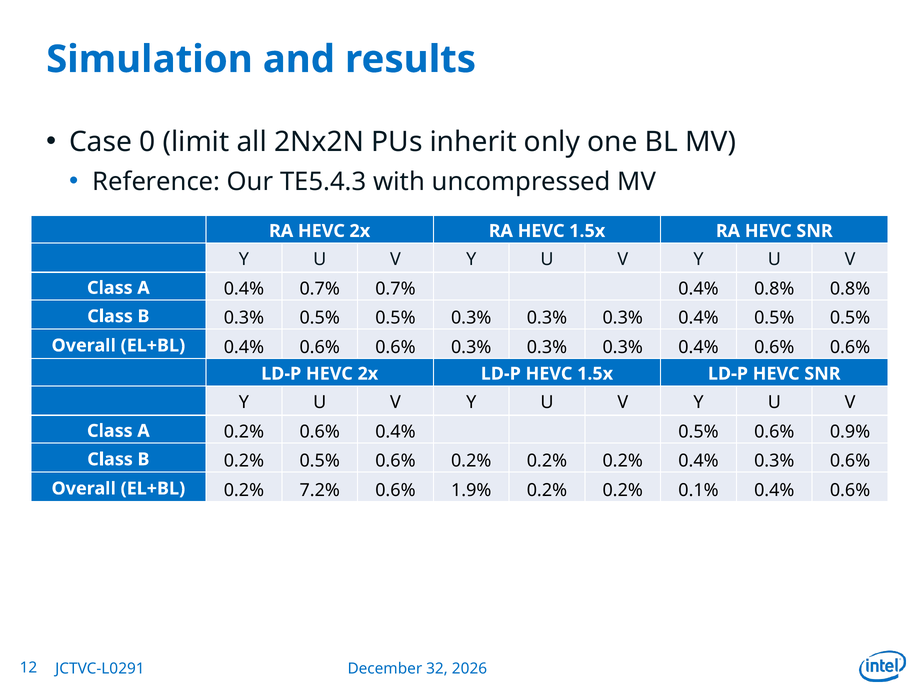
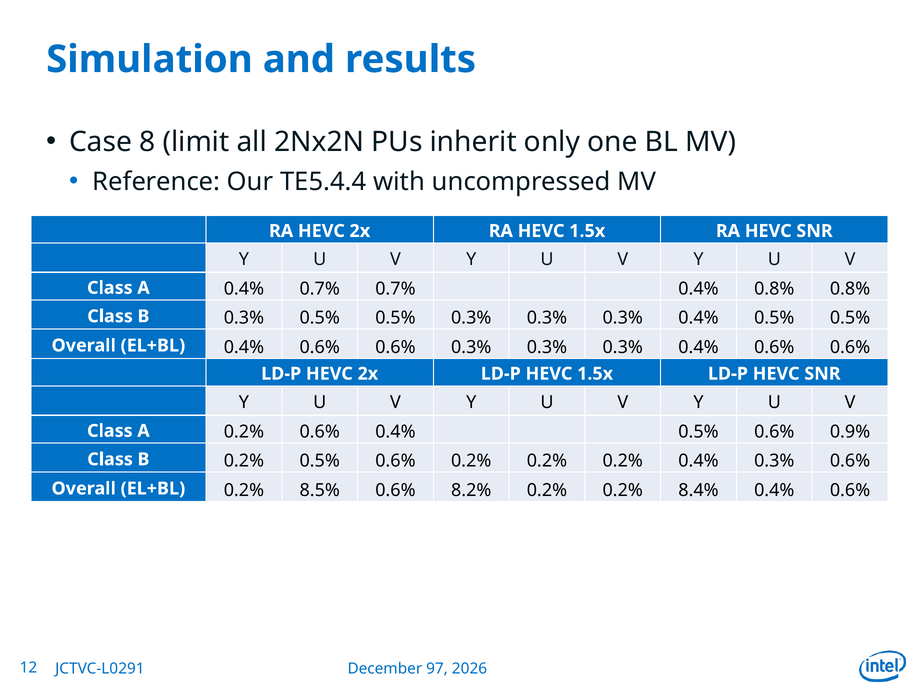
0: 0 -> 8
TE5.4.3: TE5.4.3 -> TE5.4.4
7.2%: 7.2% -> 8.5%
1.9%: 1.9% -> 8.2%
0.1%: 0.1% -> 8.4%
32: 32 -> 97
